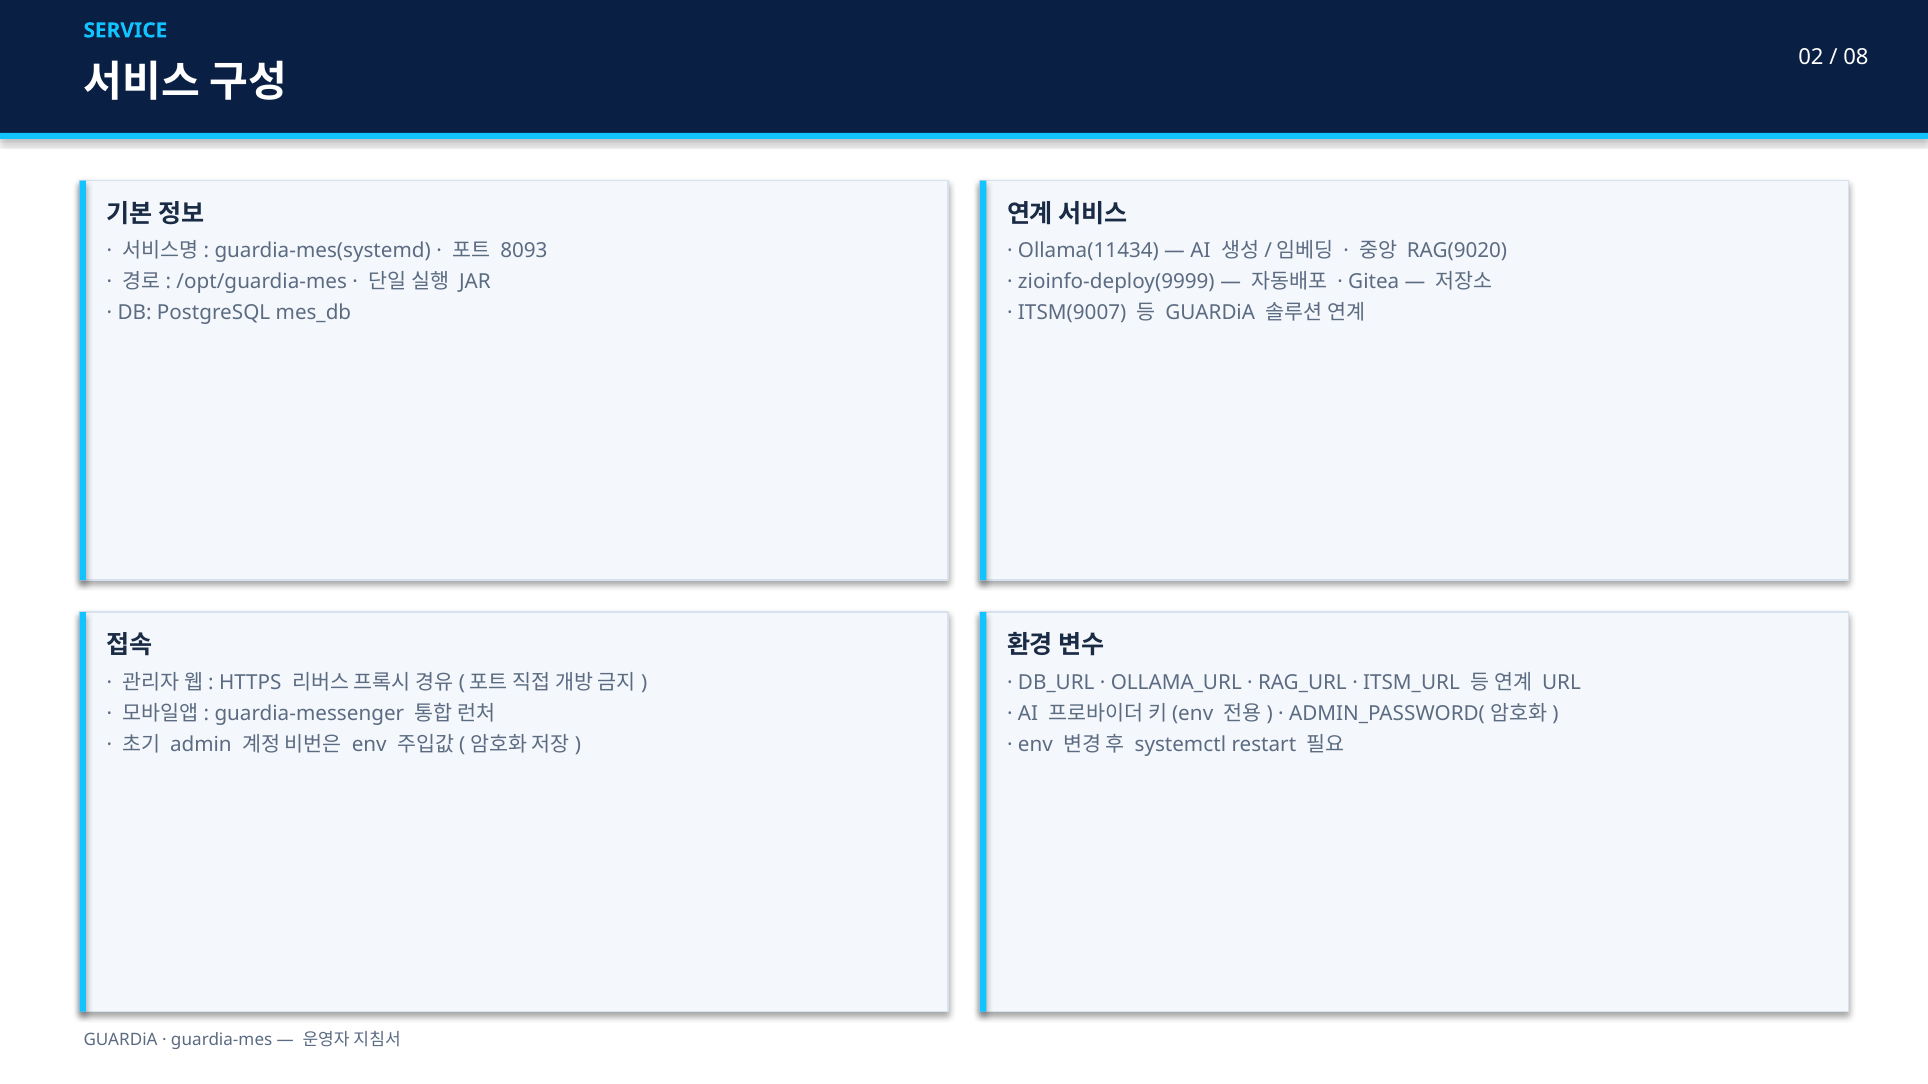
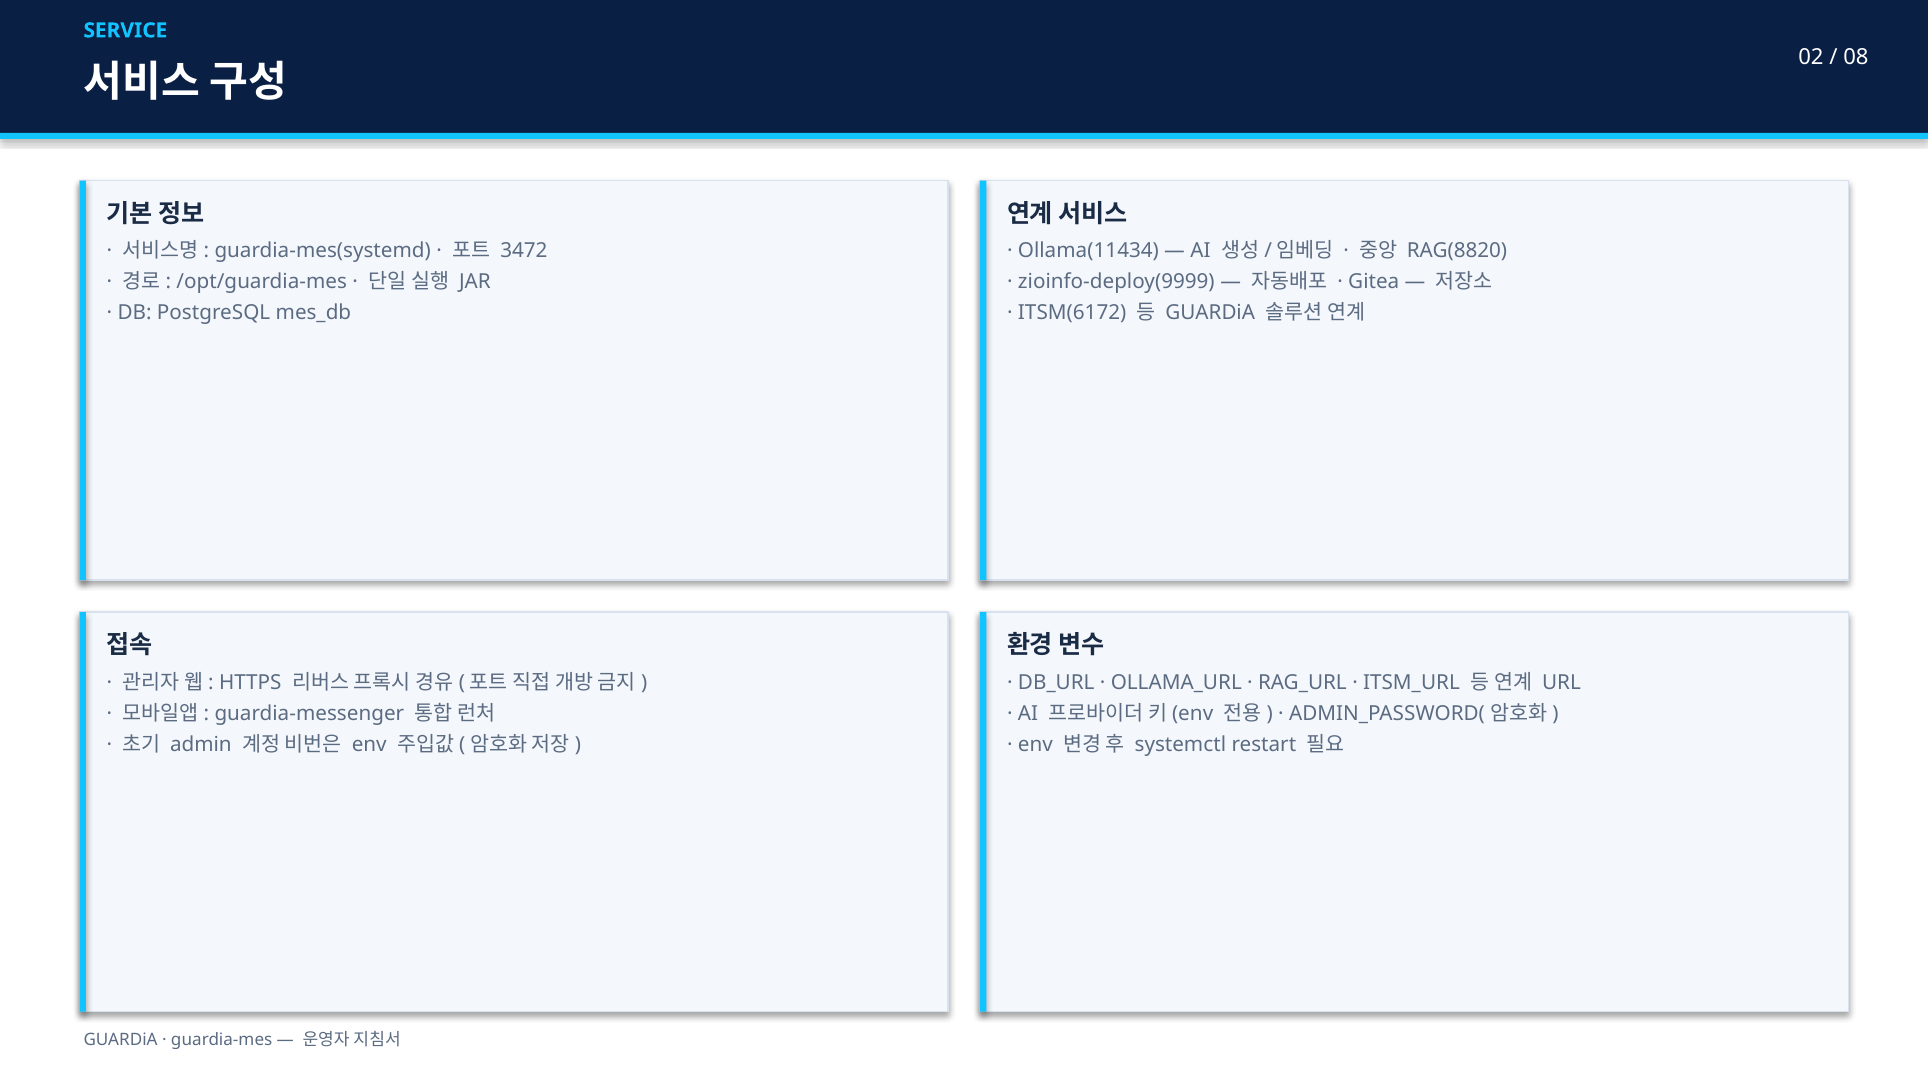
8093: 8093 -> 3472
RAG(9020: RAG(9020 -> RAG(8820
ITSM(9007: ITSM(9007 -> ITSM(6172
